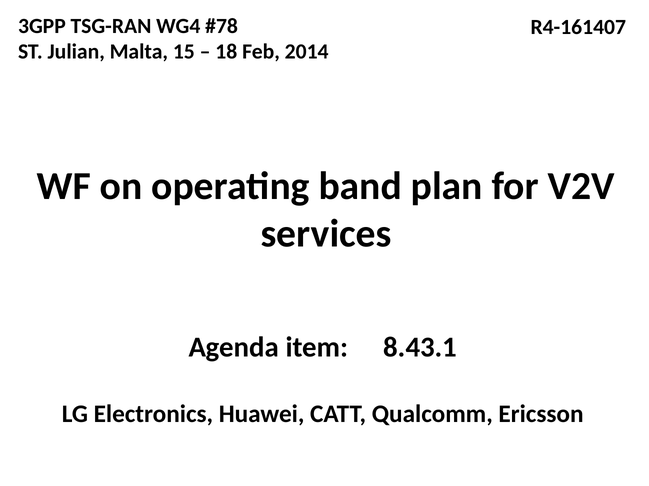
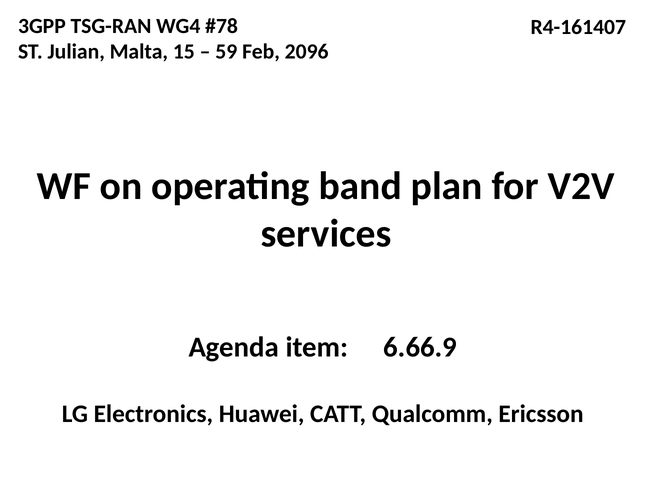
18: 18 -> 59
2014: 2014 -> 2096
8.43.1: 8.43.1 -> 6.66.9
